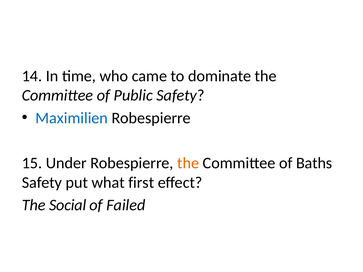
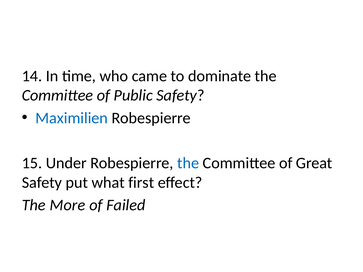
the at (188, 163) colour: orange -> blue
Baths: Baths -> Great
Social: Social -> More
